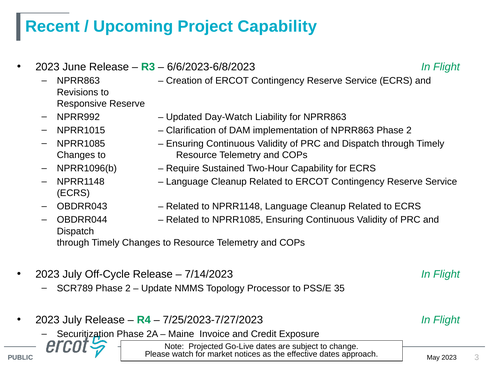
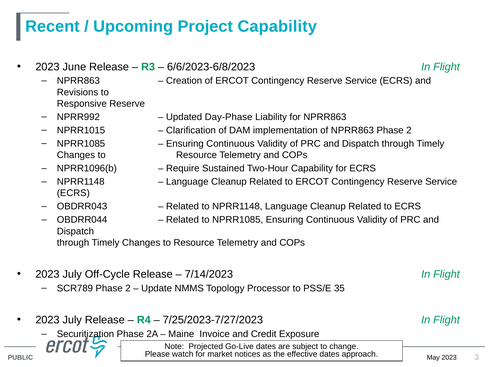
Day-Watch: Day-Watch -> Day-Phase
